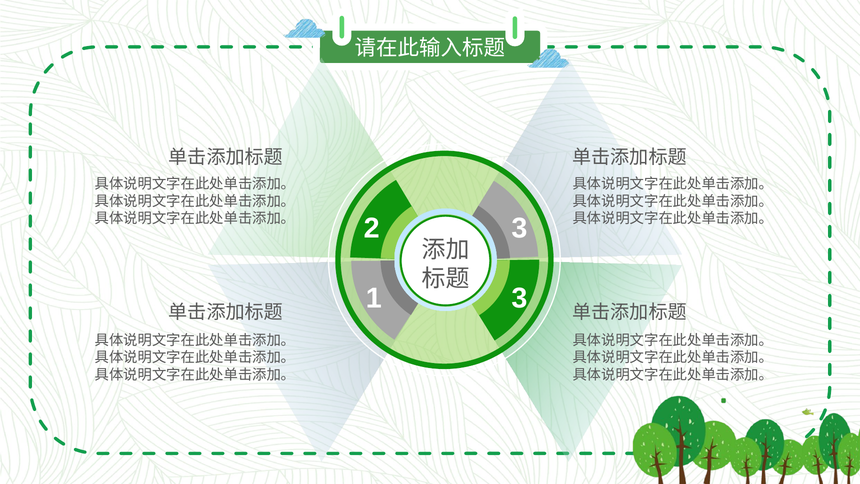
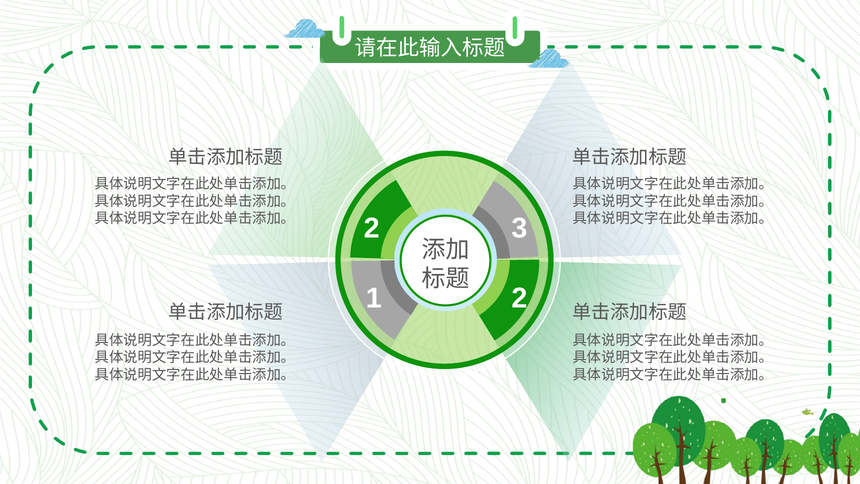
1 3: 3 -> 2
